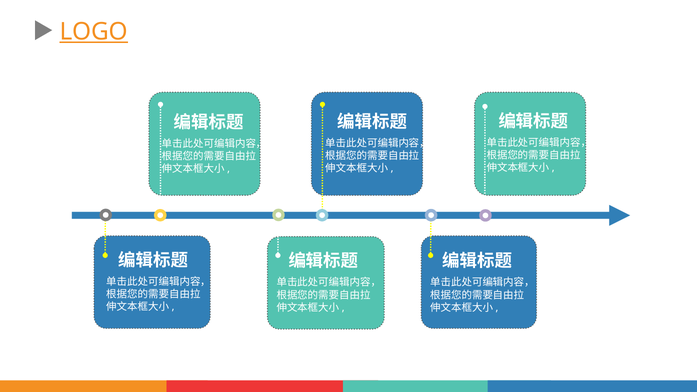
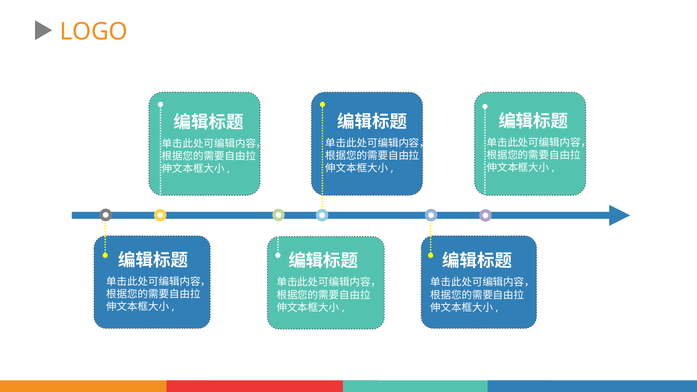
LOGO underline: present -> none
